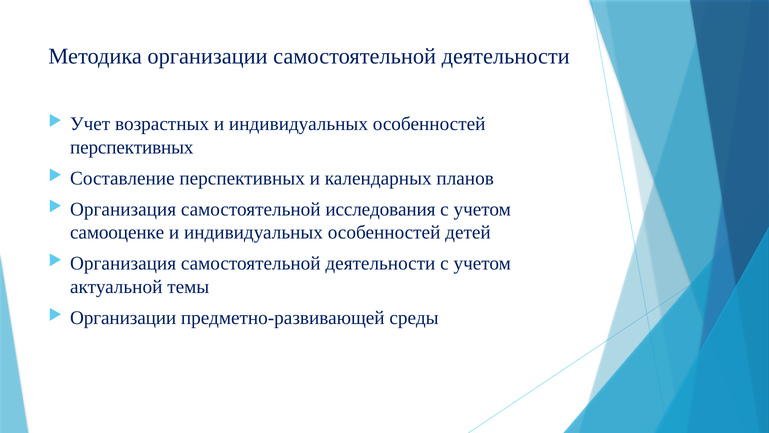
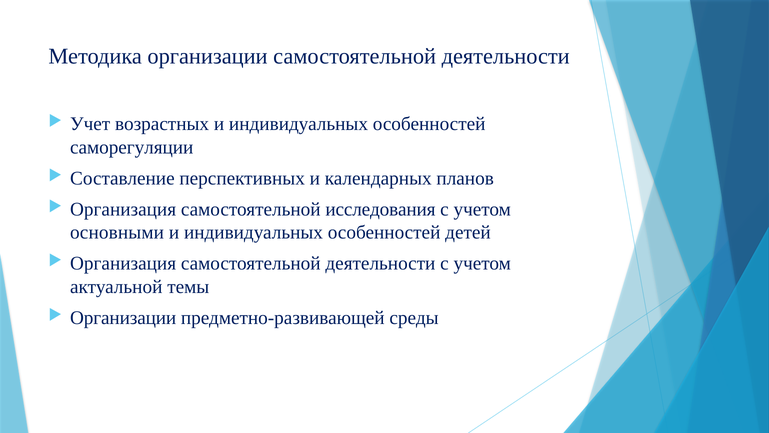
перспективных at (132, 147): перспективных -> саморегуляции
самооценке: самооценке -> основными
